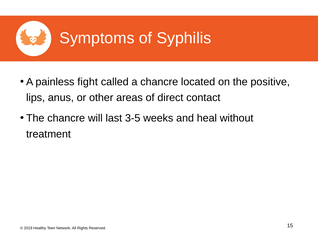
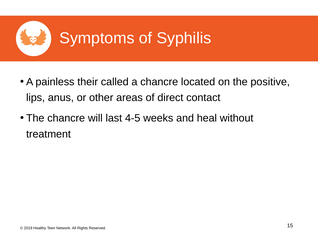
fight: fight -> their
3-5: 3-5 -> 4-5
